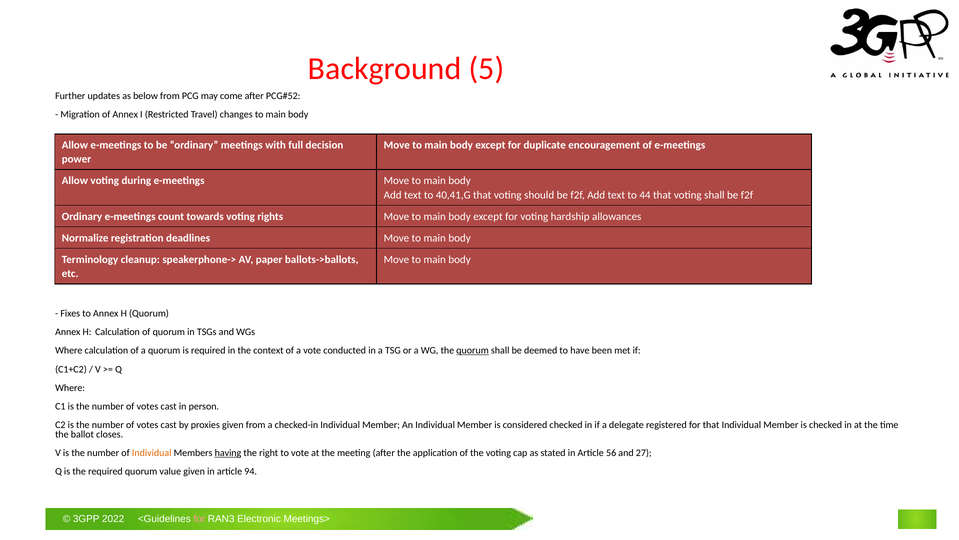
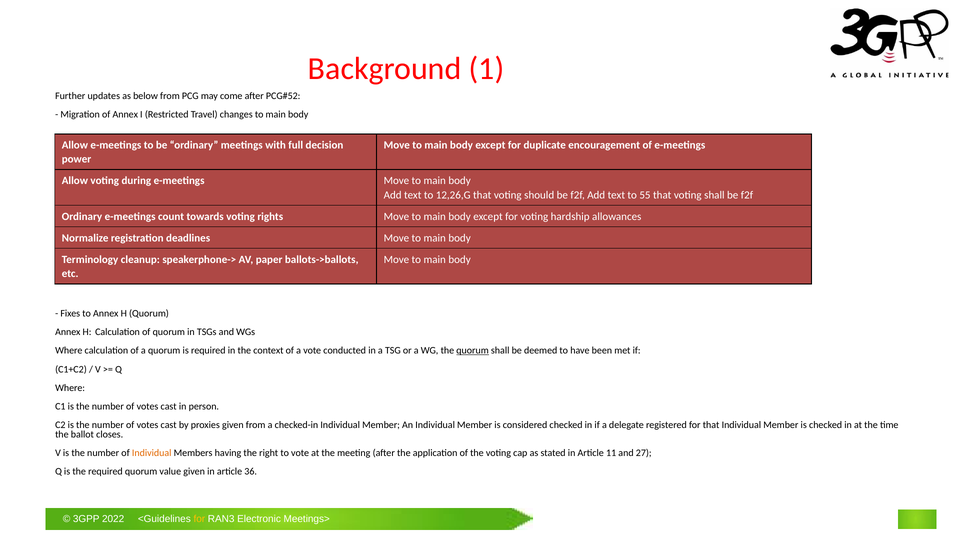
5: 5 -> 1
40,41,G: 40,41,G -> 12,26,G
44: 44 -> 55
having underline: present -> none
56: 56 -> 11
94: 94 -> 36
for at (199, 518) colour: pink -> yellow
